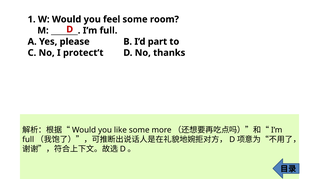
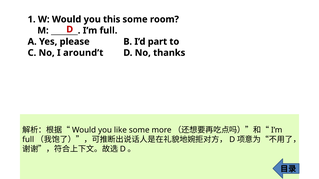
feel: feel -> this
protect’t: protect’t -> around’t
